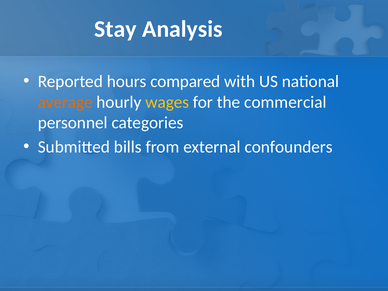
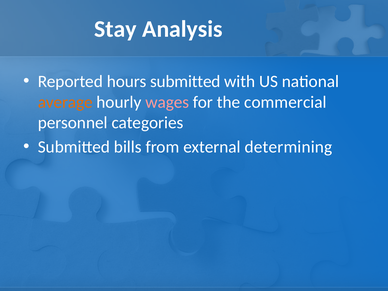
hours compared: compared -> submitted
wages colour: yellow -> pink
confounders: confounders -> determining
